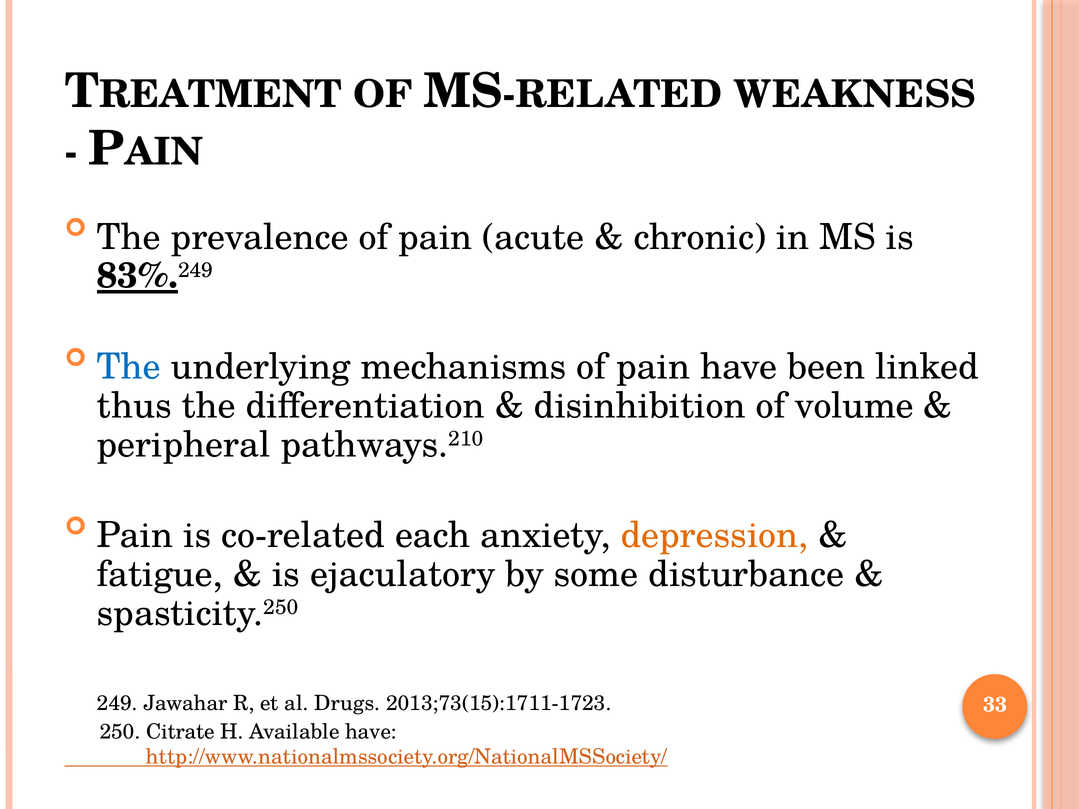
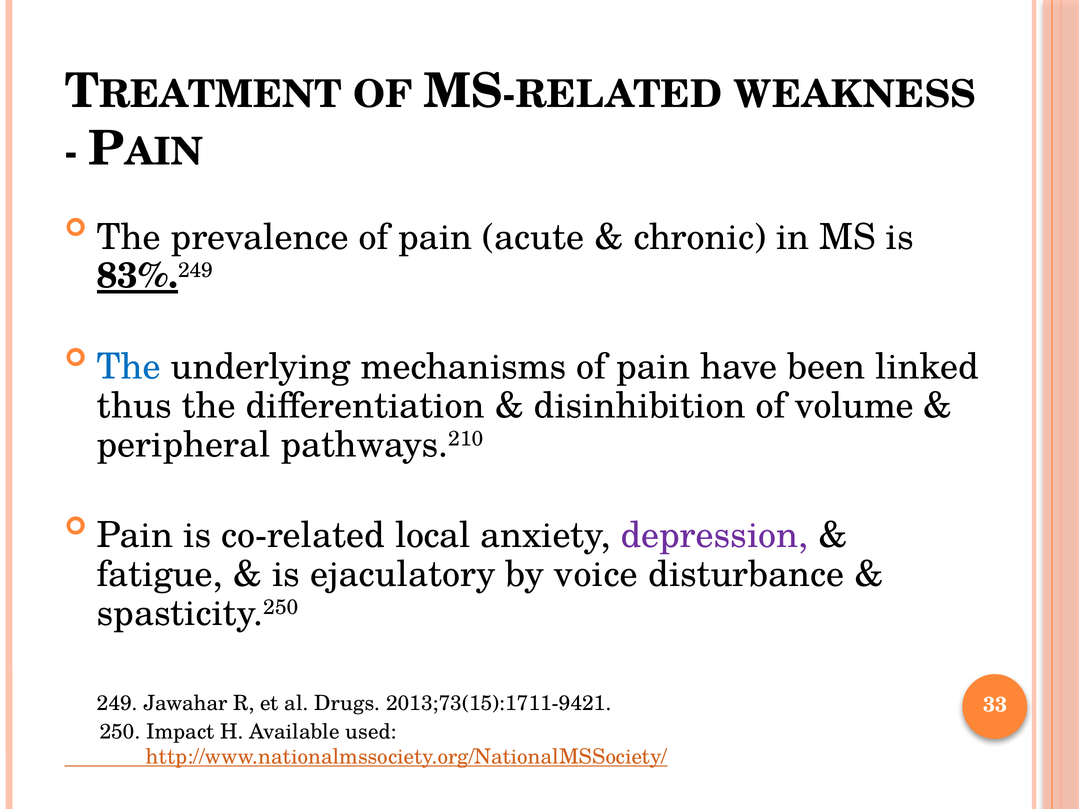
each: each -> local
depression colour: orange -> purple
some: some -> voice
2013;73(15):1711-1723: 2013;73(15):1711-1723 -> 2013;73(15):1711-9421
Citrate: Citrate -> Impact
Available have: have -> used
